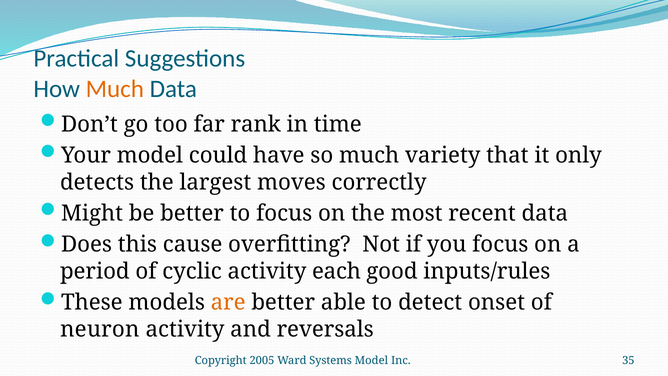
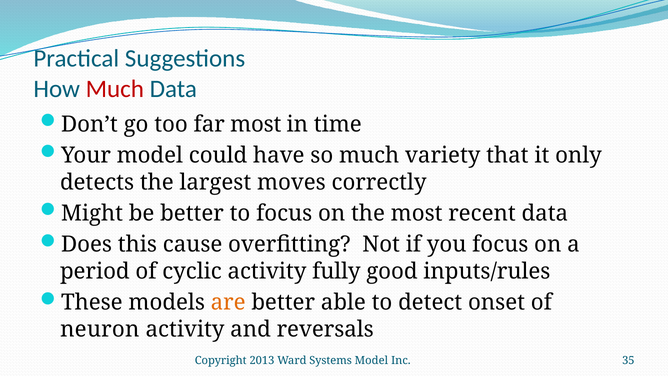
Much at (115, 89) colour: orange -> red
far rank: rank -> most
each: each -> fully
2005: 2005 -> 2013
